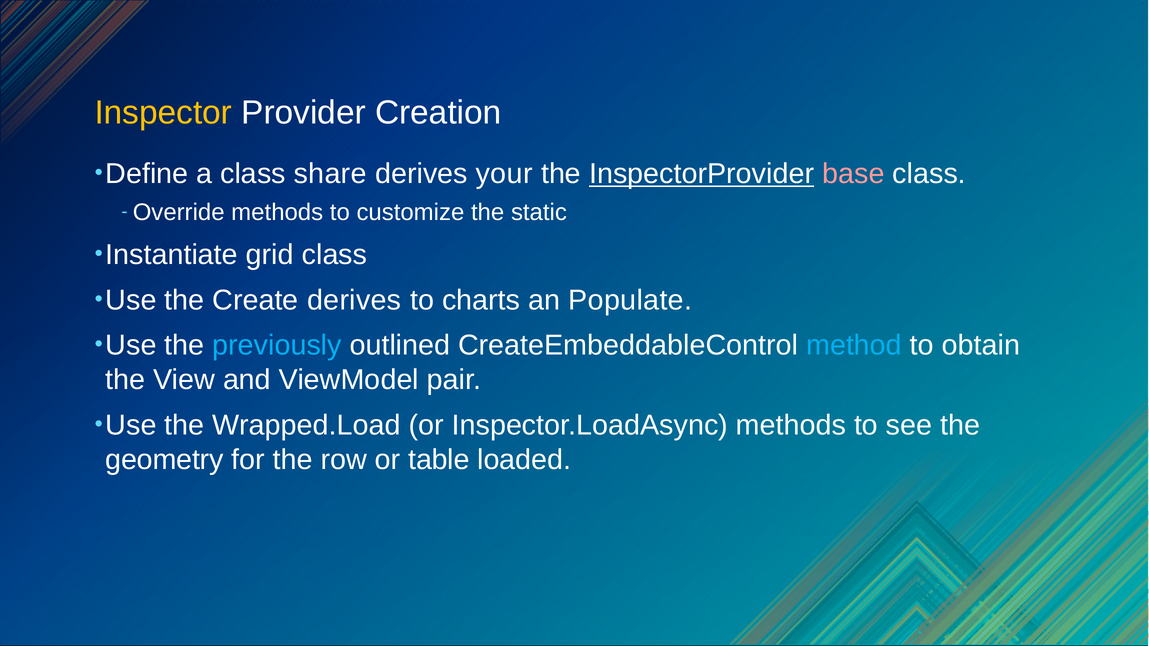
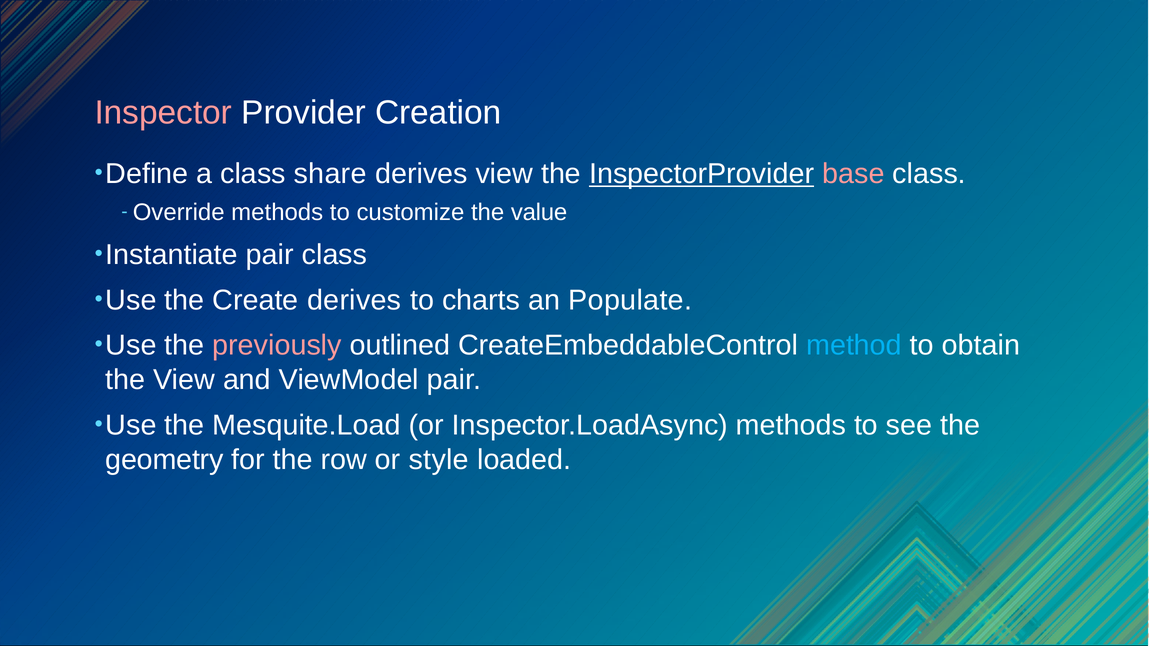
Inspector colour: yellow -> pink
derives your: your -> view
static: static -> value
Instantiate grid: grid -> pair
previously colour: light blue -> pink
Wrapped.Load: Wrapped.Load -> Mesquite.Load
table: table -> style
